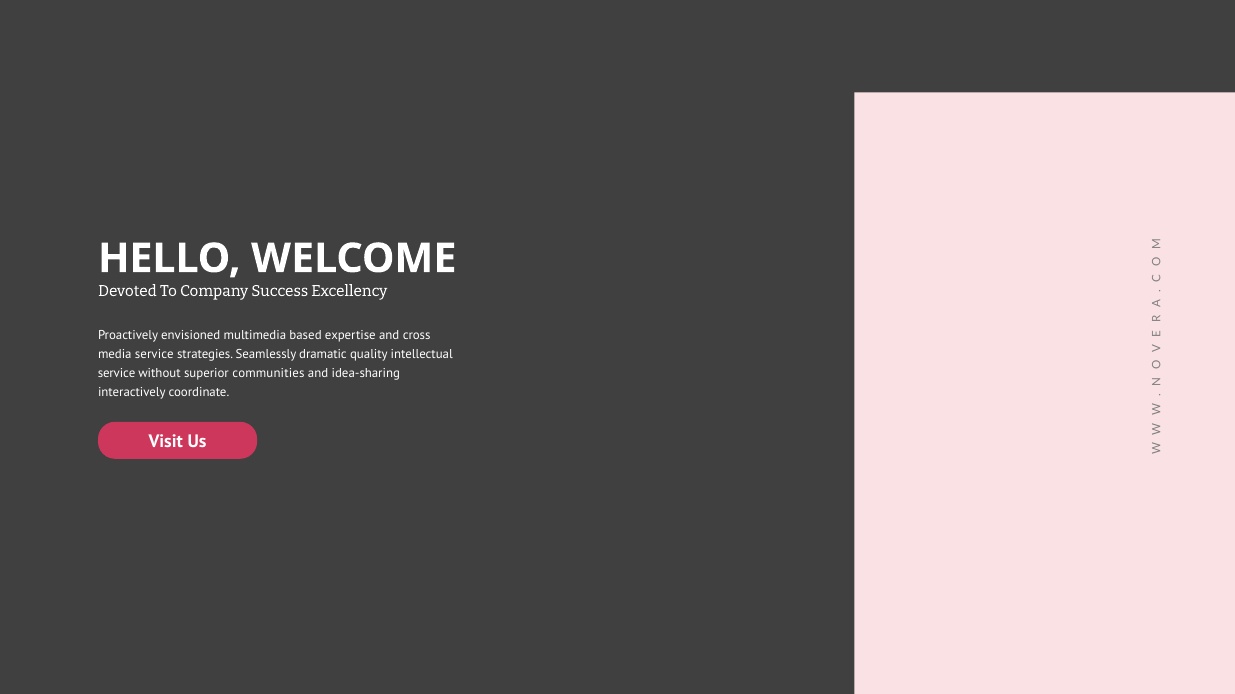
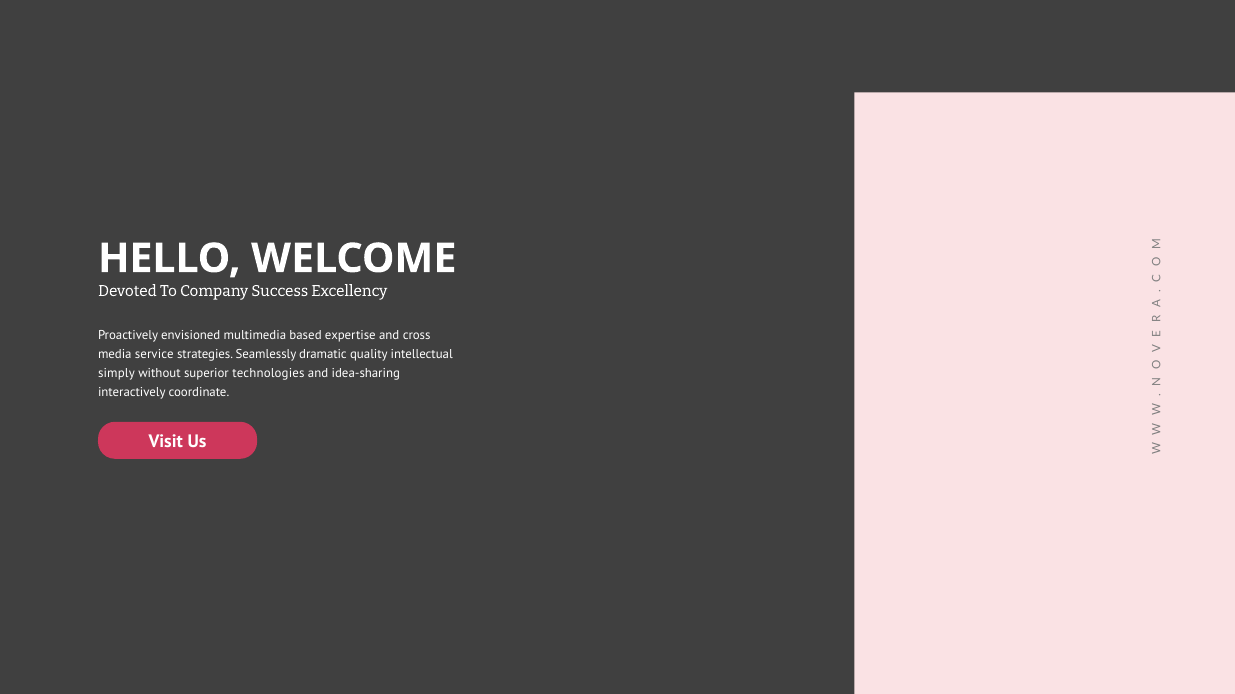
service at (117, 374): service -> simply
communities: communities -> technologies
